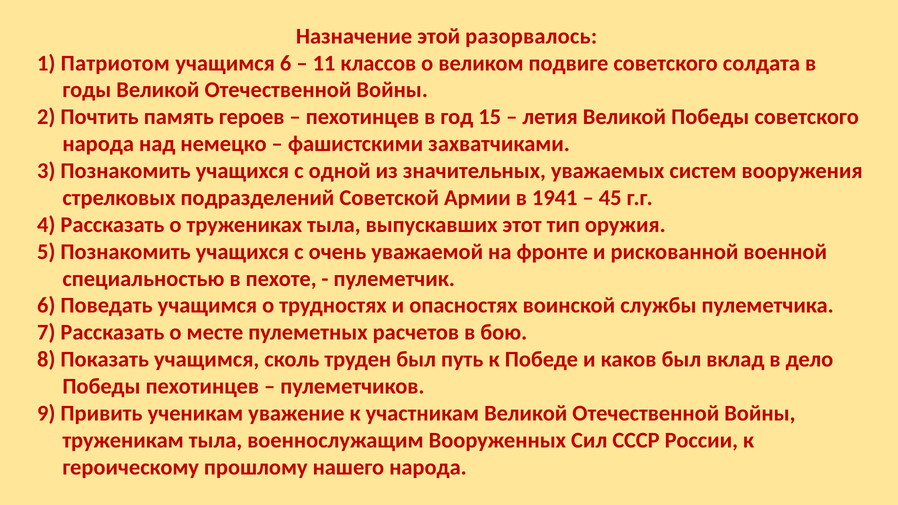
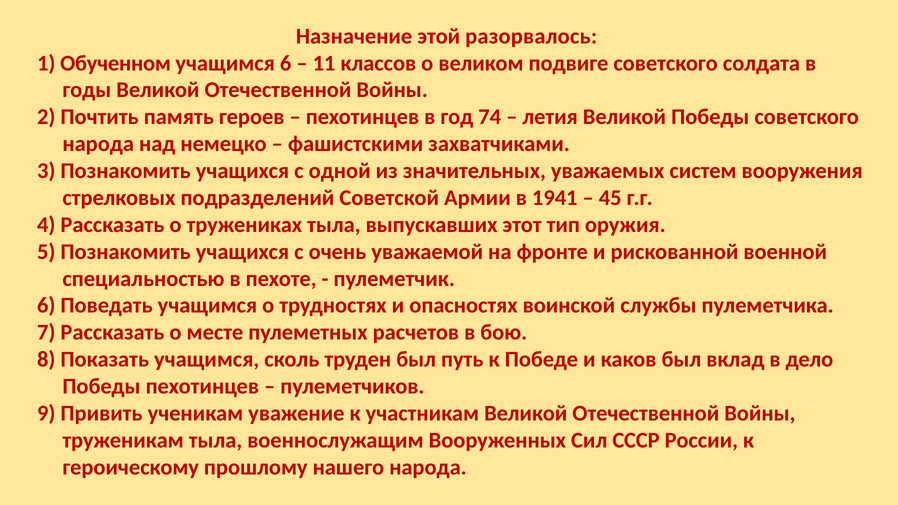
Патриотом: Патриотом -> Обученном
15: 15 -> 74
